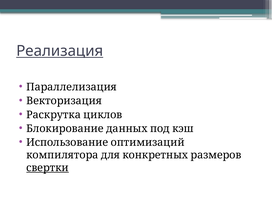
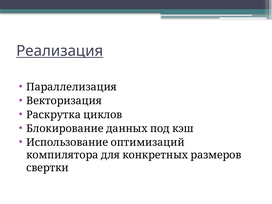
свертки underline: present -> none
